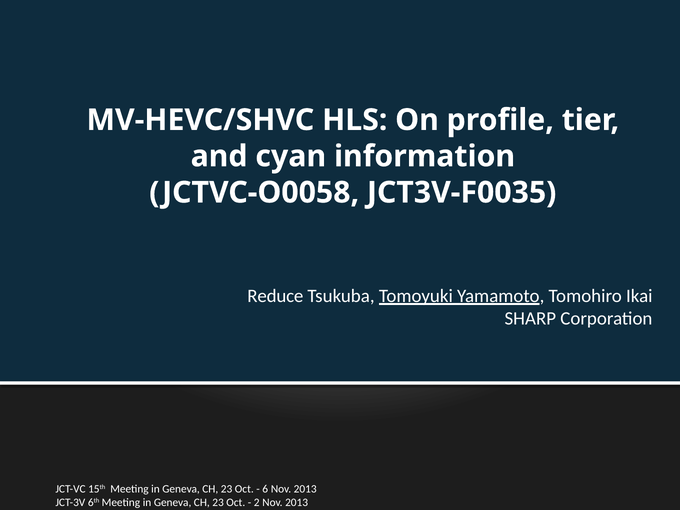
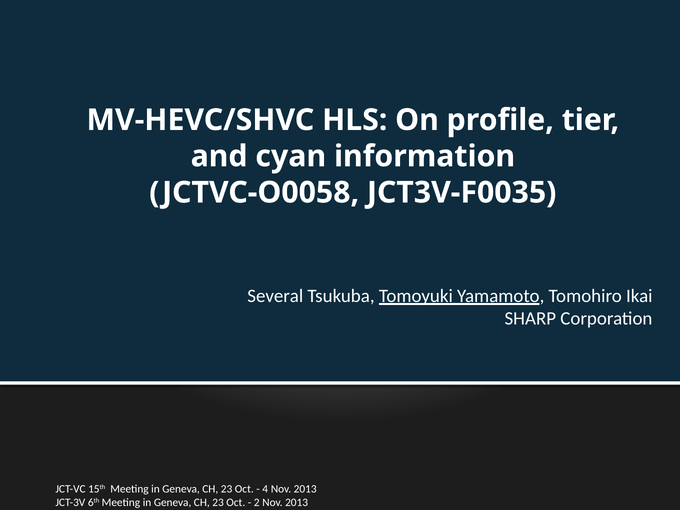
Reduce: Reduce -> Several
6: 6 -> 4
